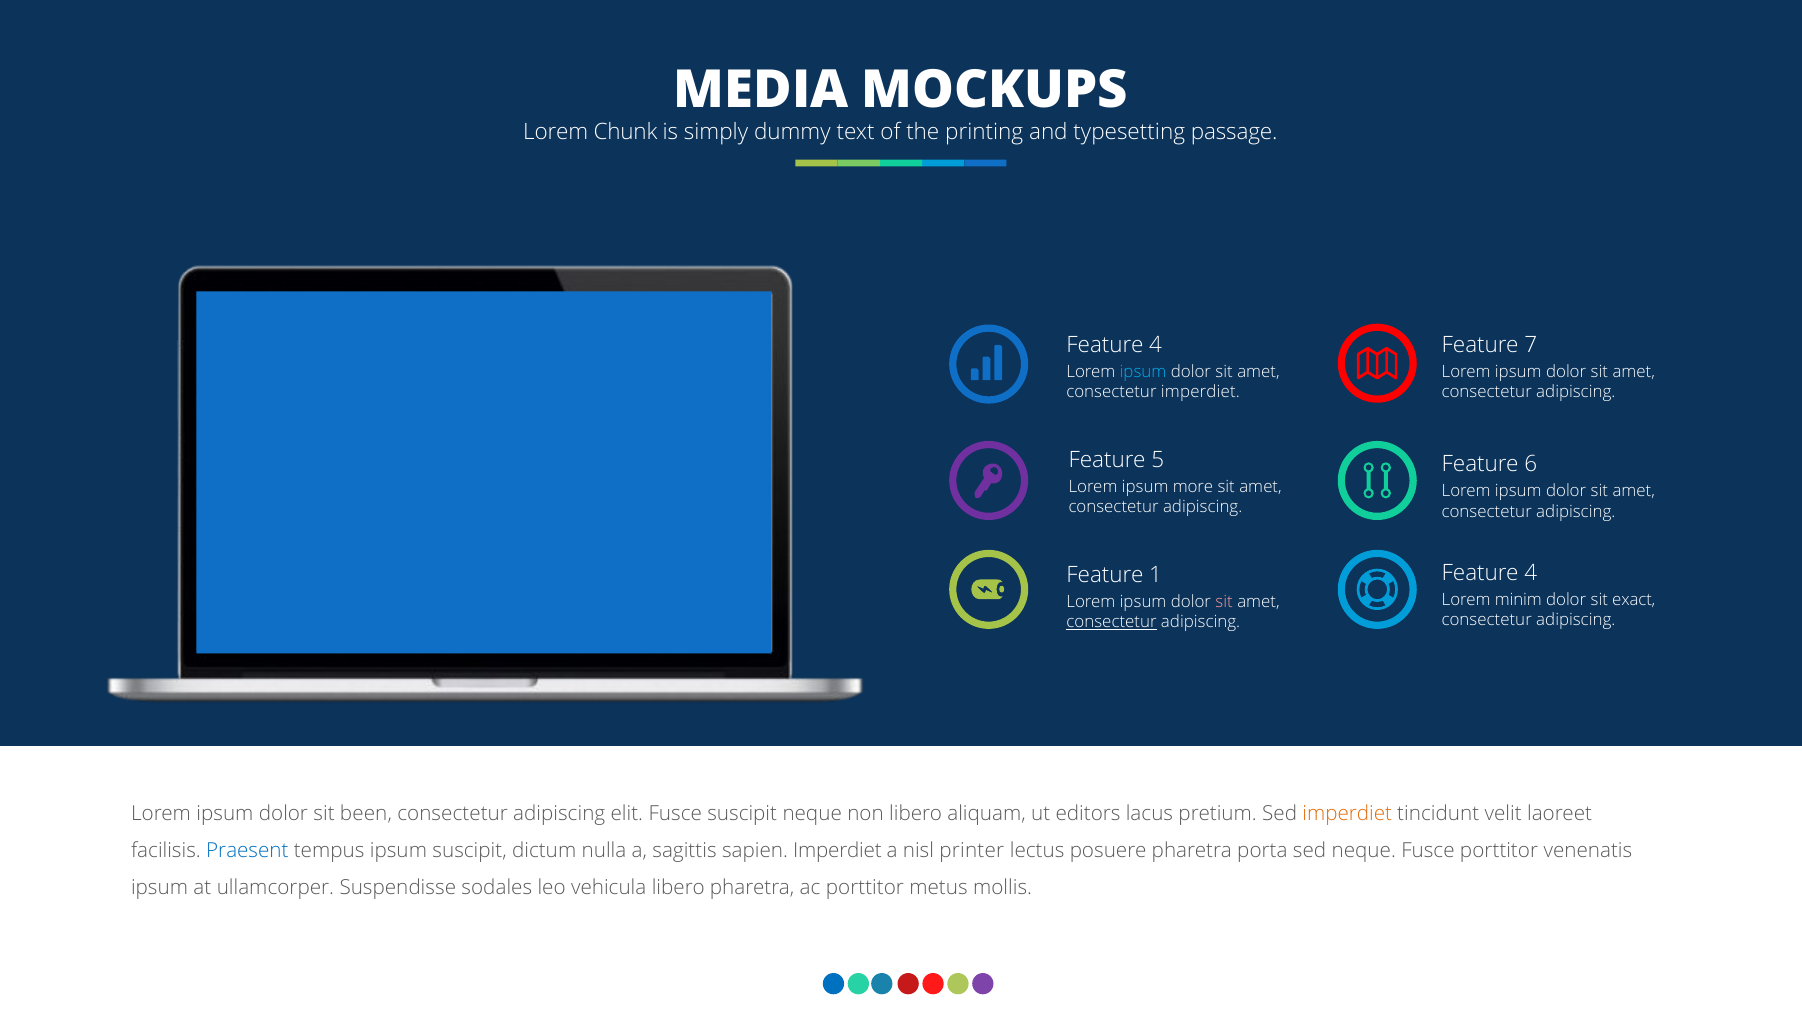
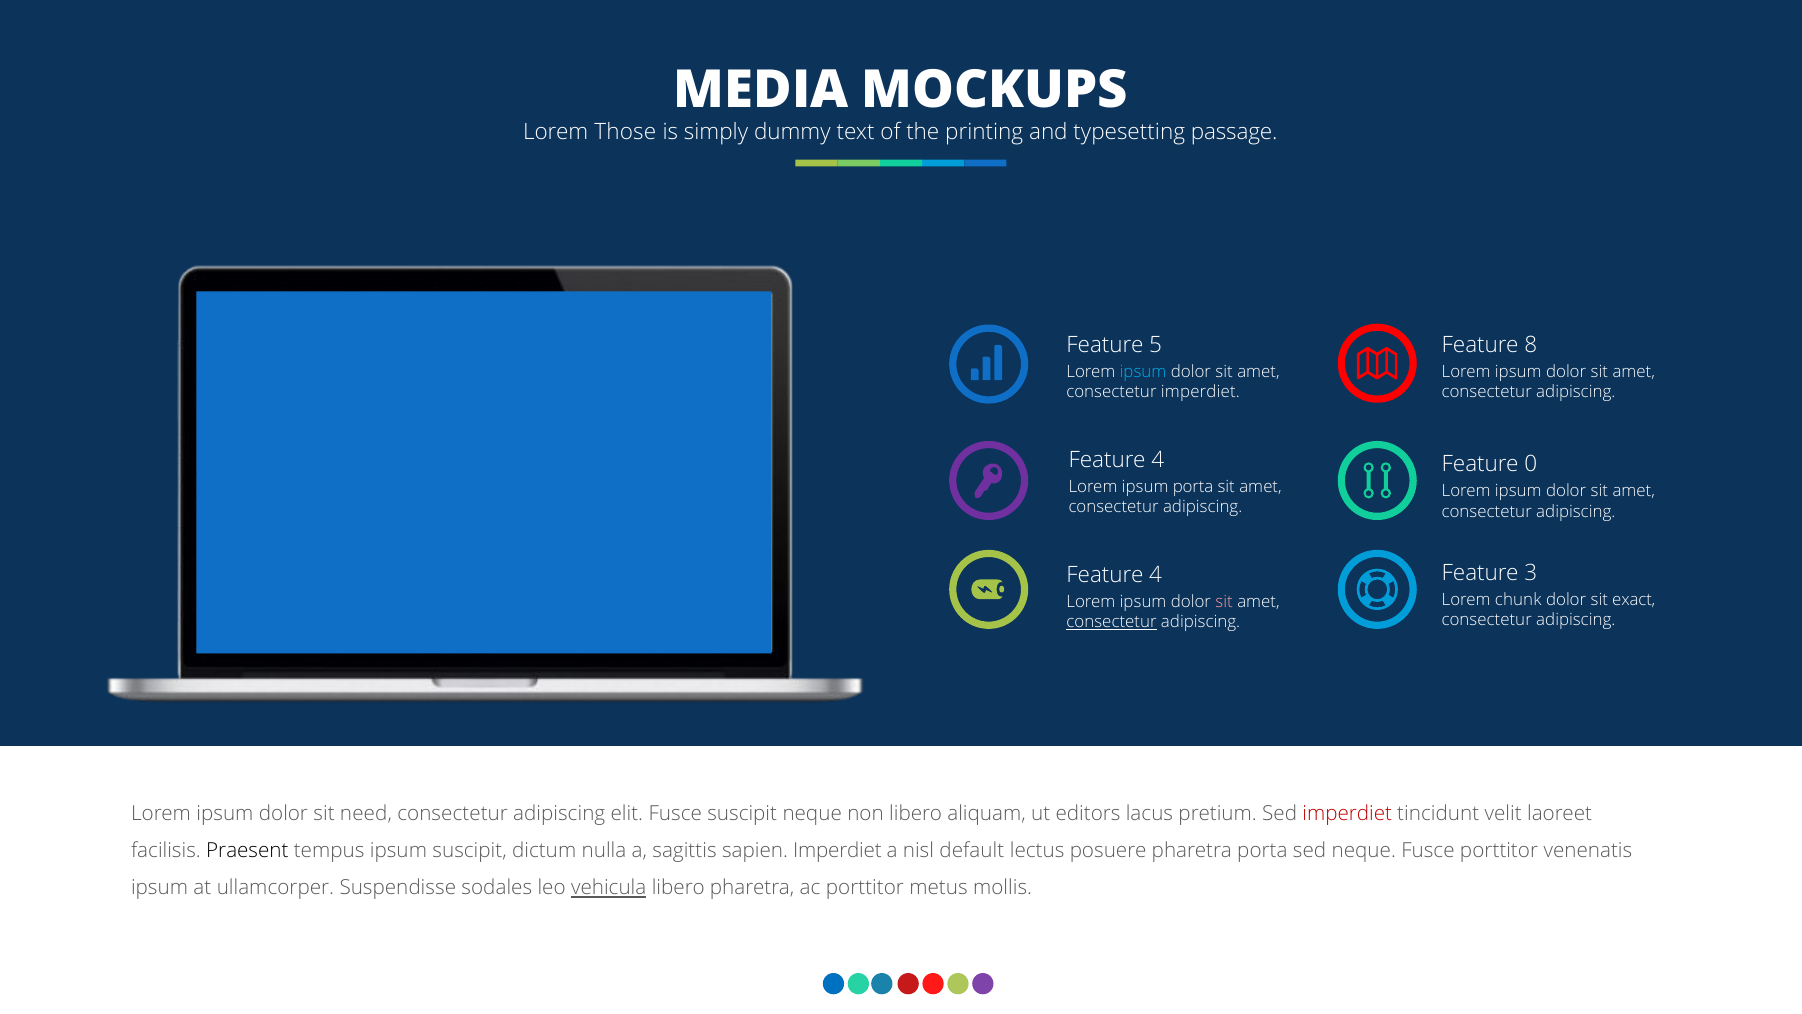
Chunk: Chunk -> Those
4 at (1156, 345): 4 -> 5
7: 7 -> 8
5 at (1158, 460): 5 -> 4
6: 6 -> 0
ipsum more: more -> porta
4 at (1531, 573): 4 -> 3
1 at (1156, 575): 1 -> 4
minim: minim -> chunk
been: been -> need
imperdiet at (1347, 813) colour: orange -> red
Praesent colour: blue -> black
printer: printer -> default
vehicula underline: none -> present
